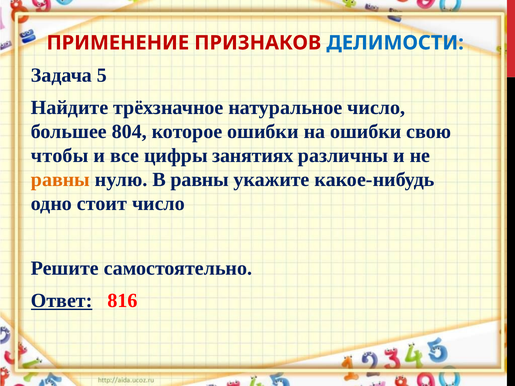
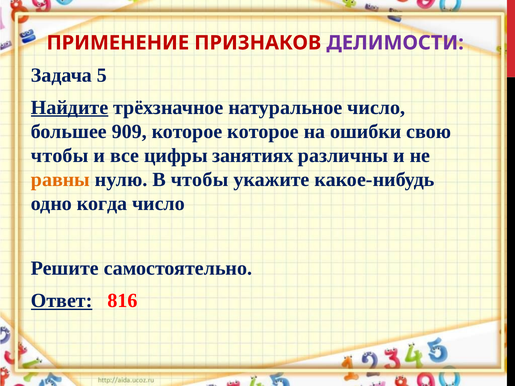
ДЕЛИМОСТИ colour: blue -> purple
Найдите underline: none -> present
804: 804 -> 909
которое ошибки: ошибки -> которое
В равны: равны -> чтобы
стоит: стоит -> когда
